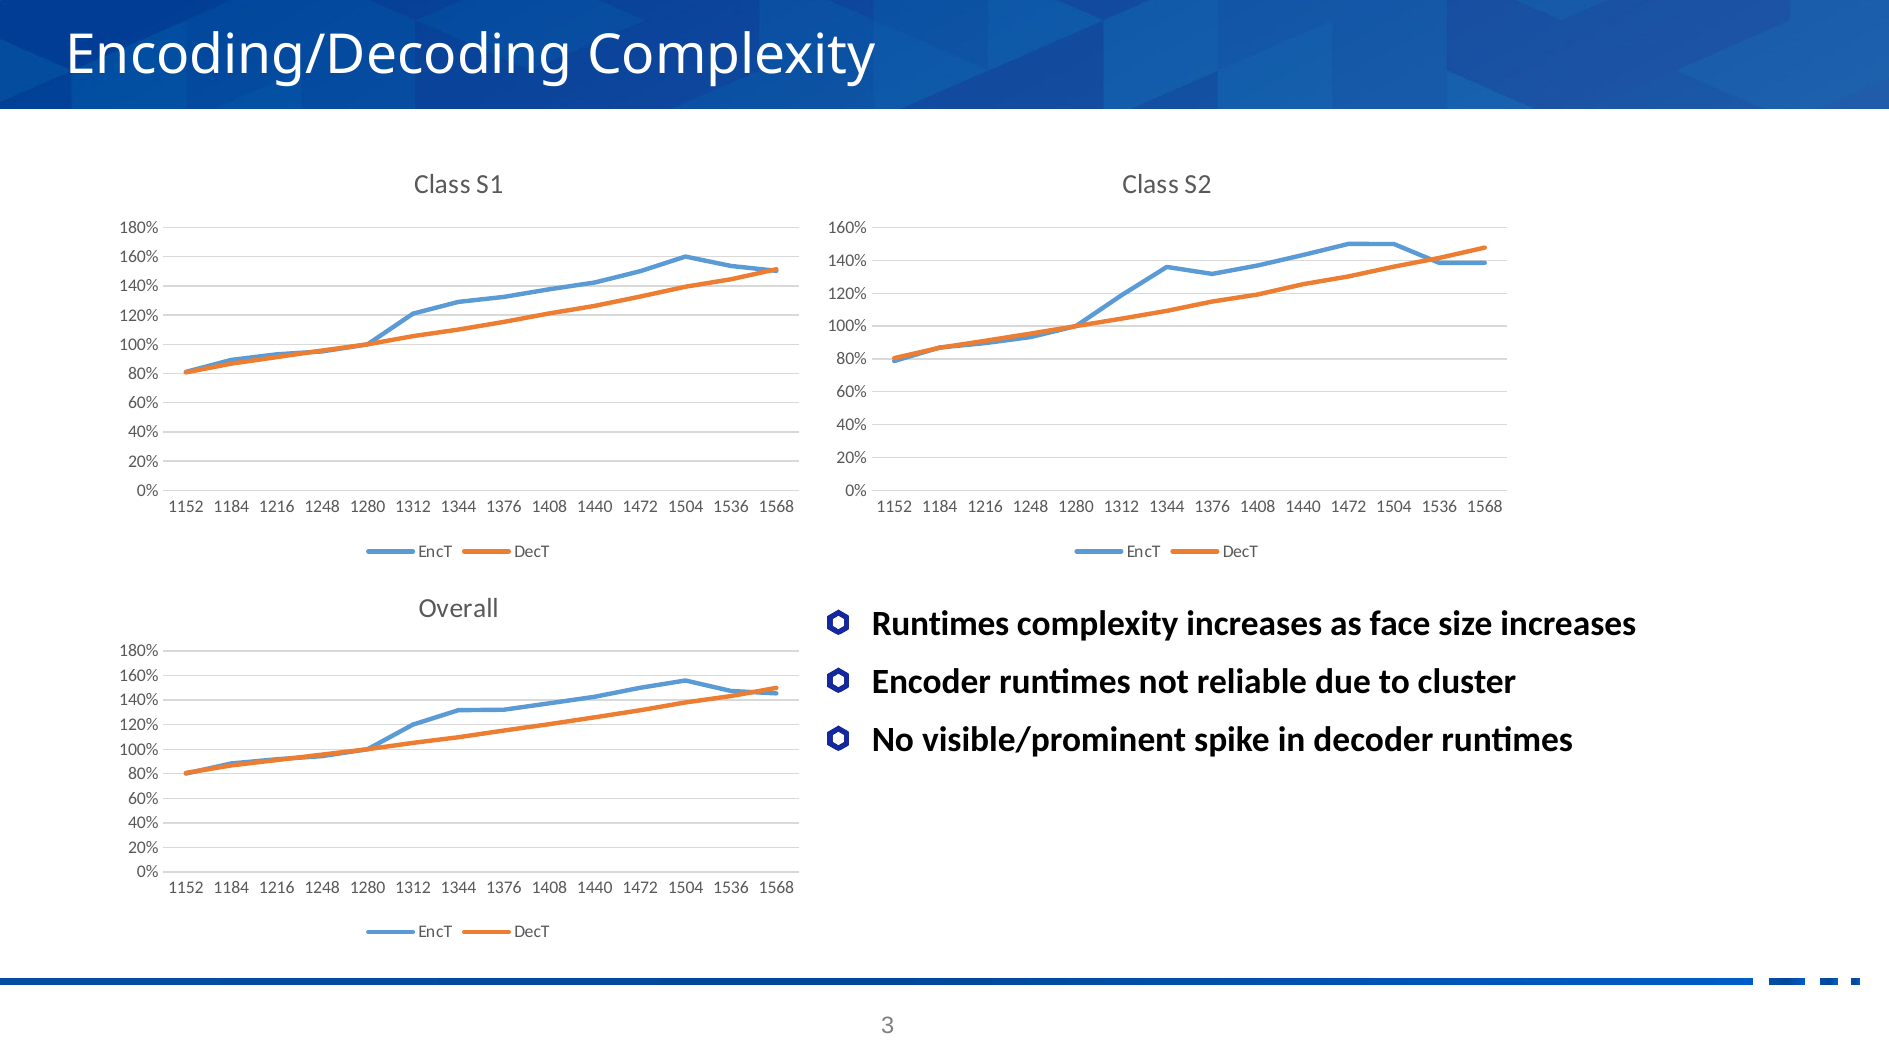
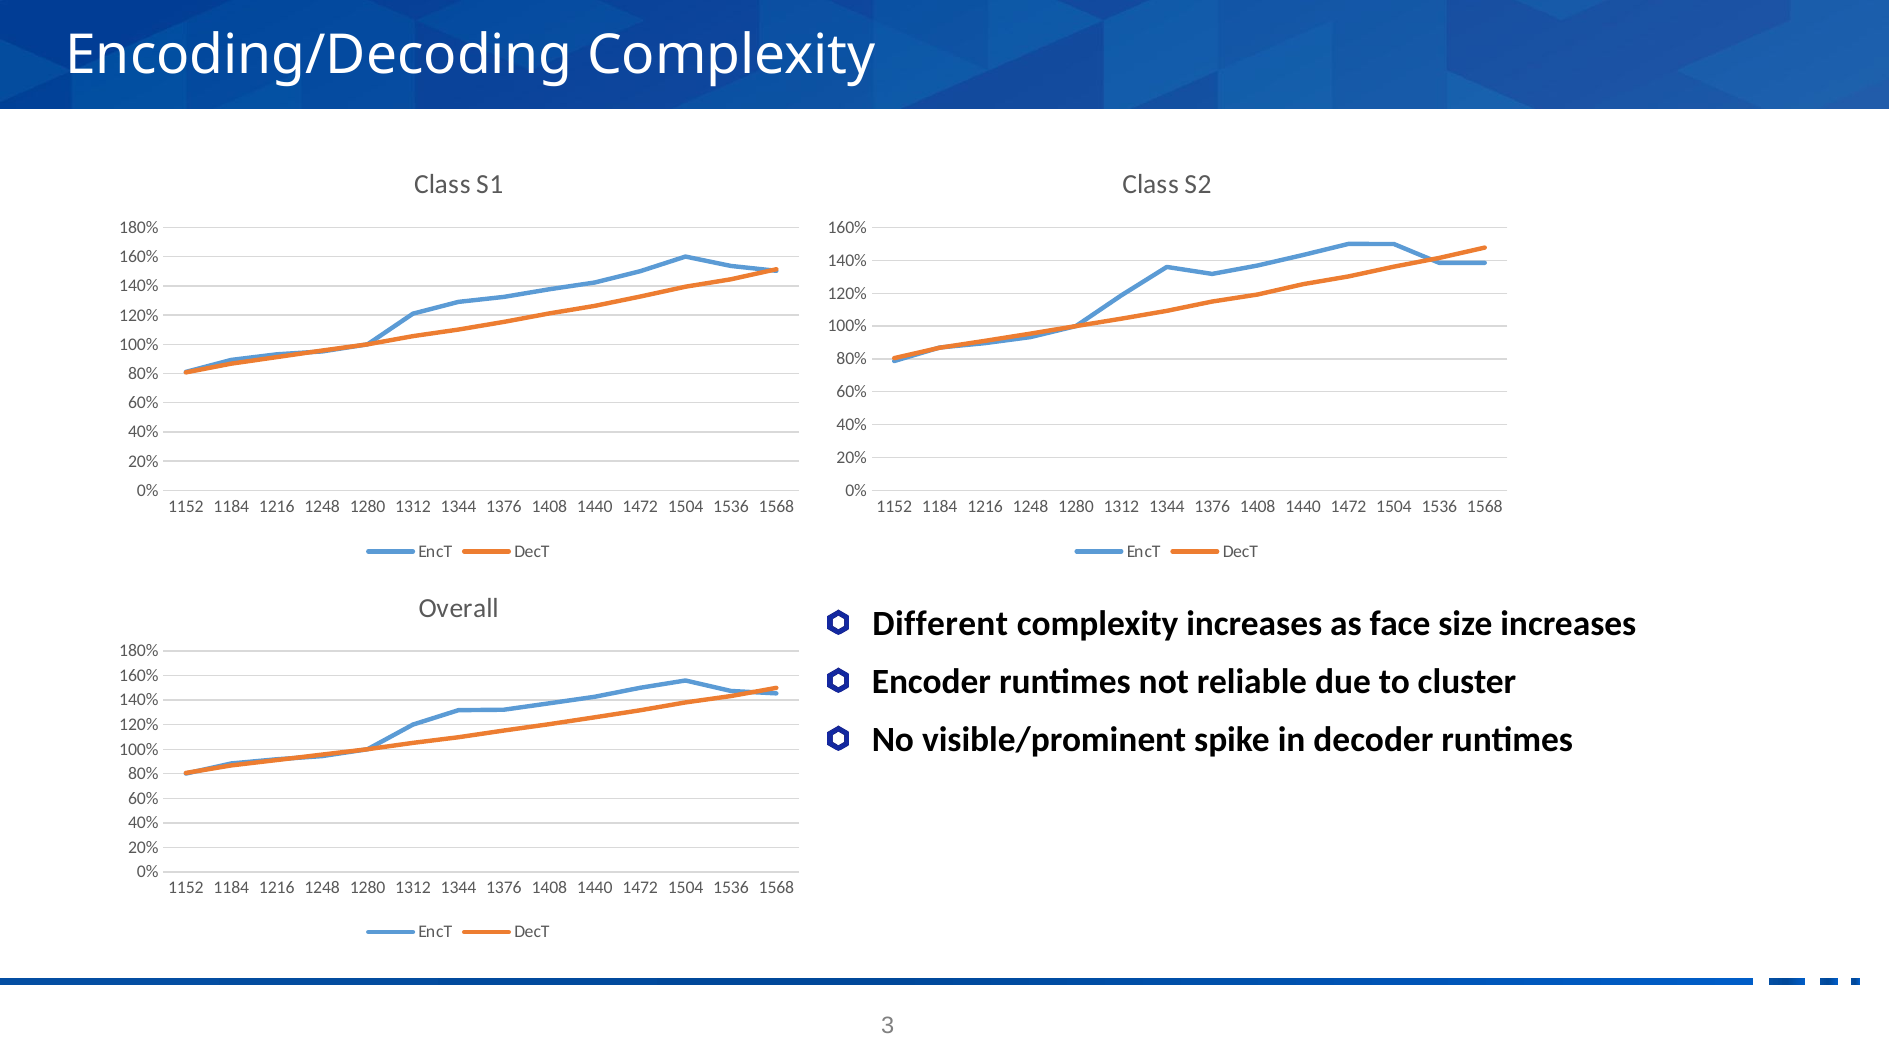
Runtimes at (941, 624): Runtimes -> Different
